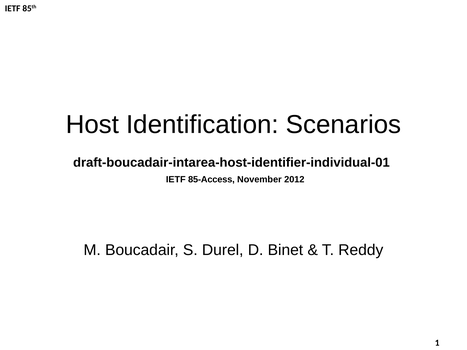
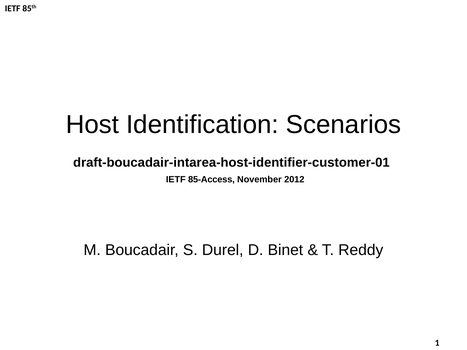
draft-boucadair-intarea-host-identifier-individual-01: draft-boucadair-intarea-host-identifier-individual-01 -> draft-boucadair-intarea-host-identifier-customer-01
